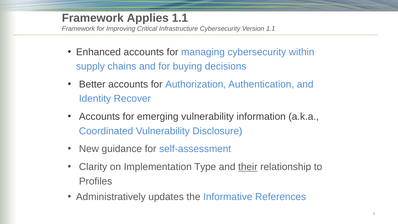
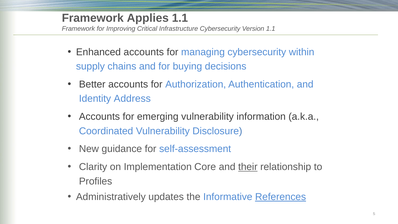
Recover: Recover -> Address
Type: Type -> Core
References underline: none -> present
